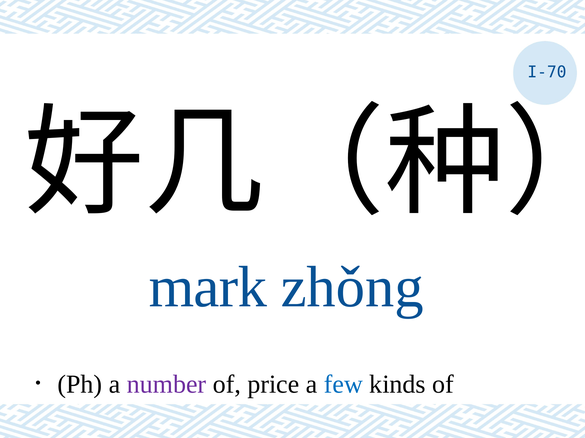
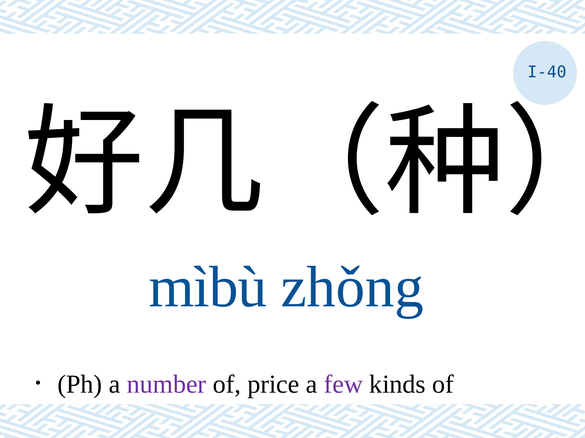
I-70: I-70 -> I-40
mark: mark -> mìbù
few colour: blue -> purple
